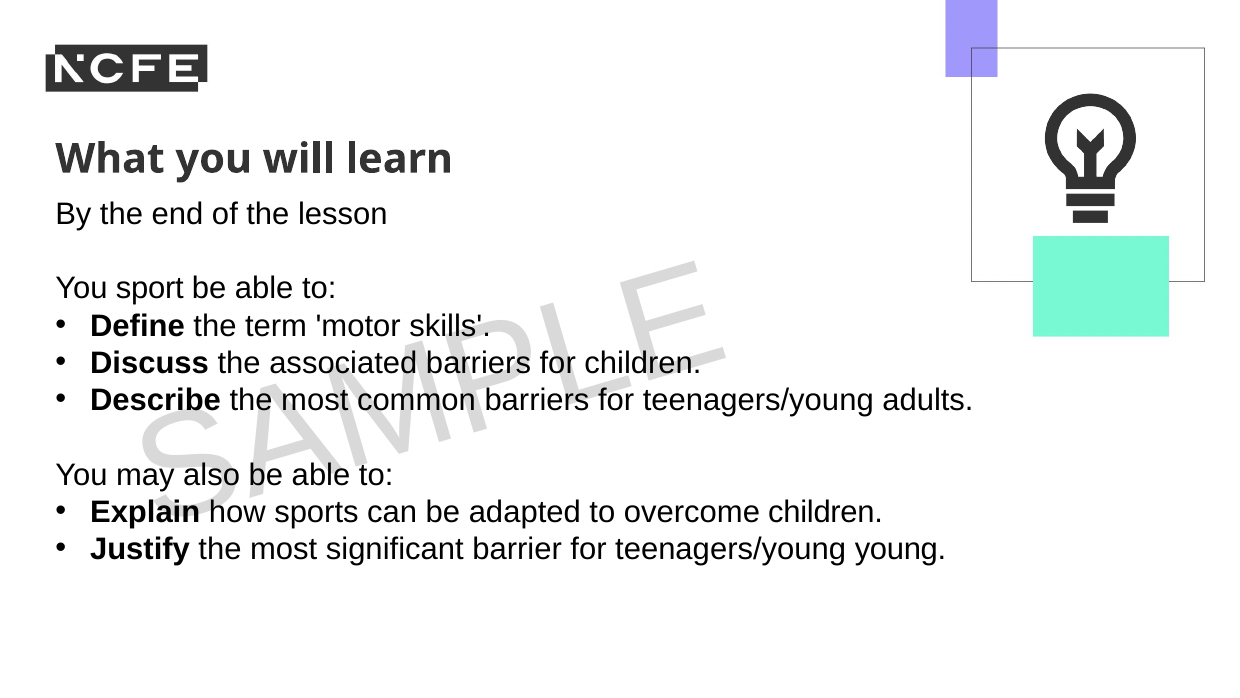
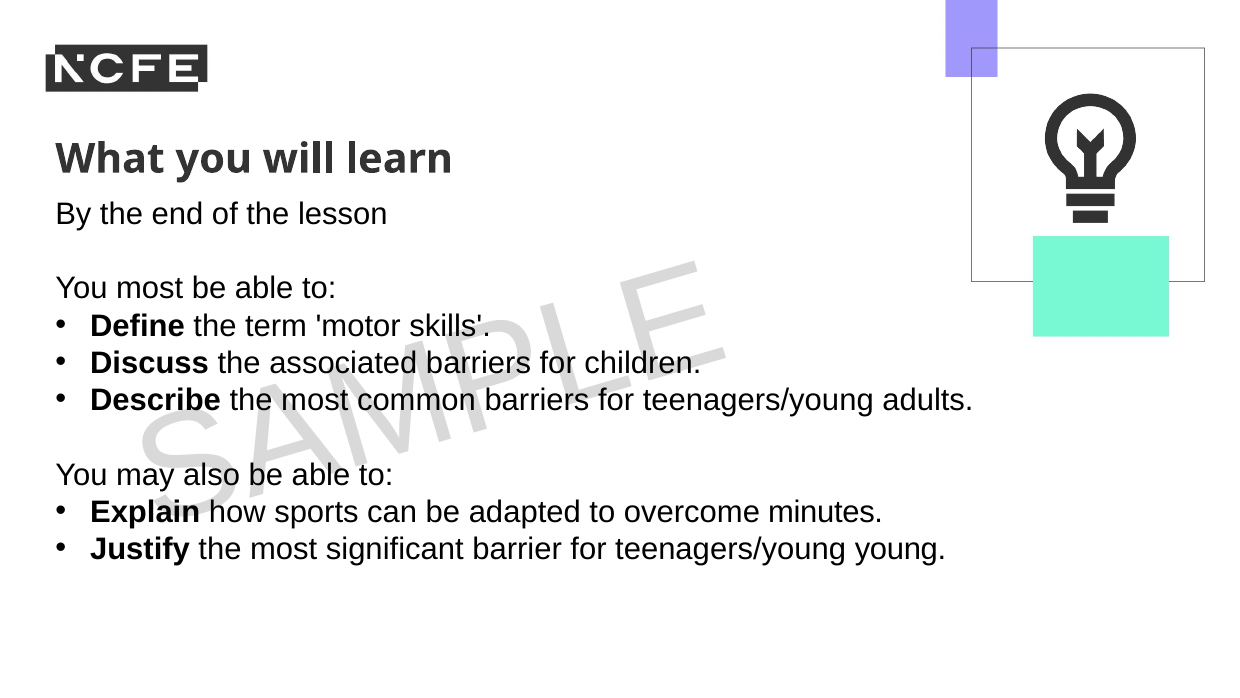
You sport: sport -> most
overcome children: children -> minutes
